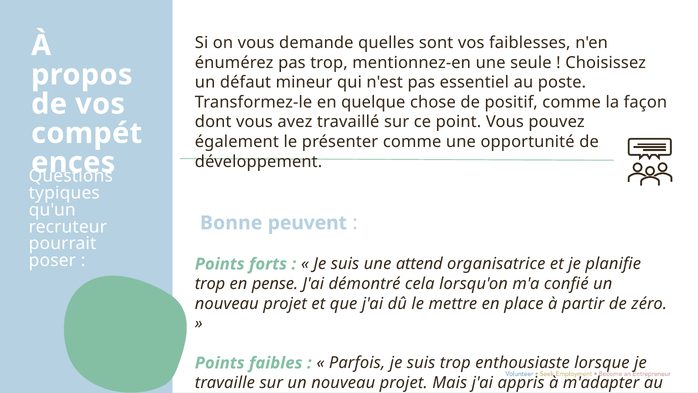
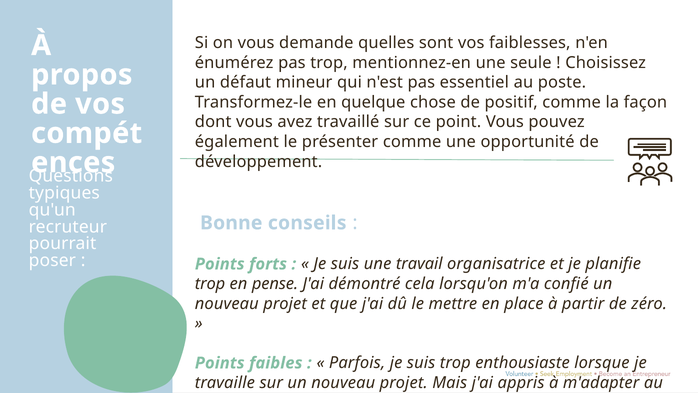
peuvent: peuvent -> conseils
attend: attend -> travail
